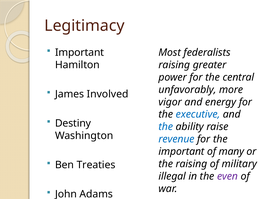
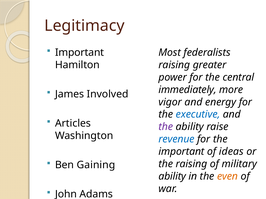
unfavorably: unfavorably -> immediately
Destiny: Destiny -> Articles
the at (166, 127) colour: blue -> purple
many: many -> ideas
Treaties: Treaties -> Gaining
illegal at (172, 177): illegal -> ability
even colour: purple -> orange
